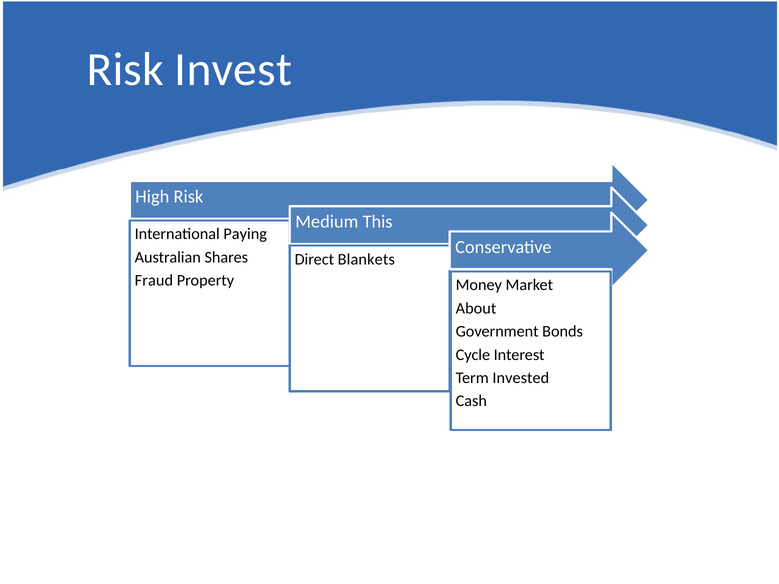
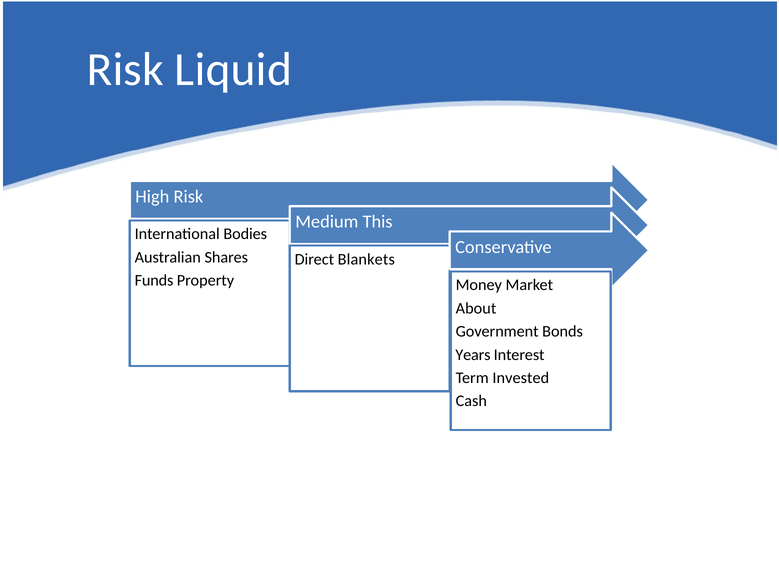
Invest: Invest -> Liquid
Paying: Paying -> Bodies
Fraud: Fraud -> Funds
Cycle: Cycle -> Years
